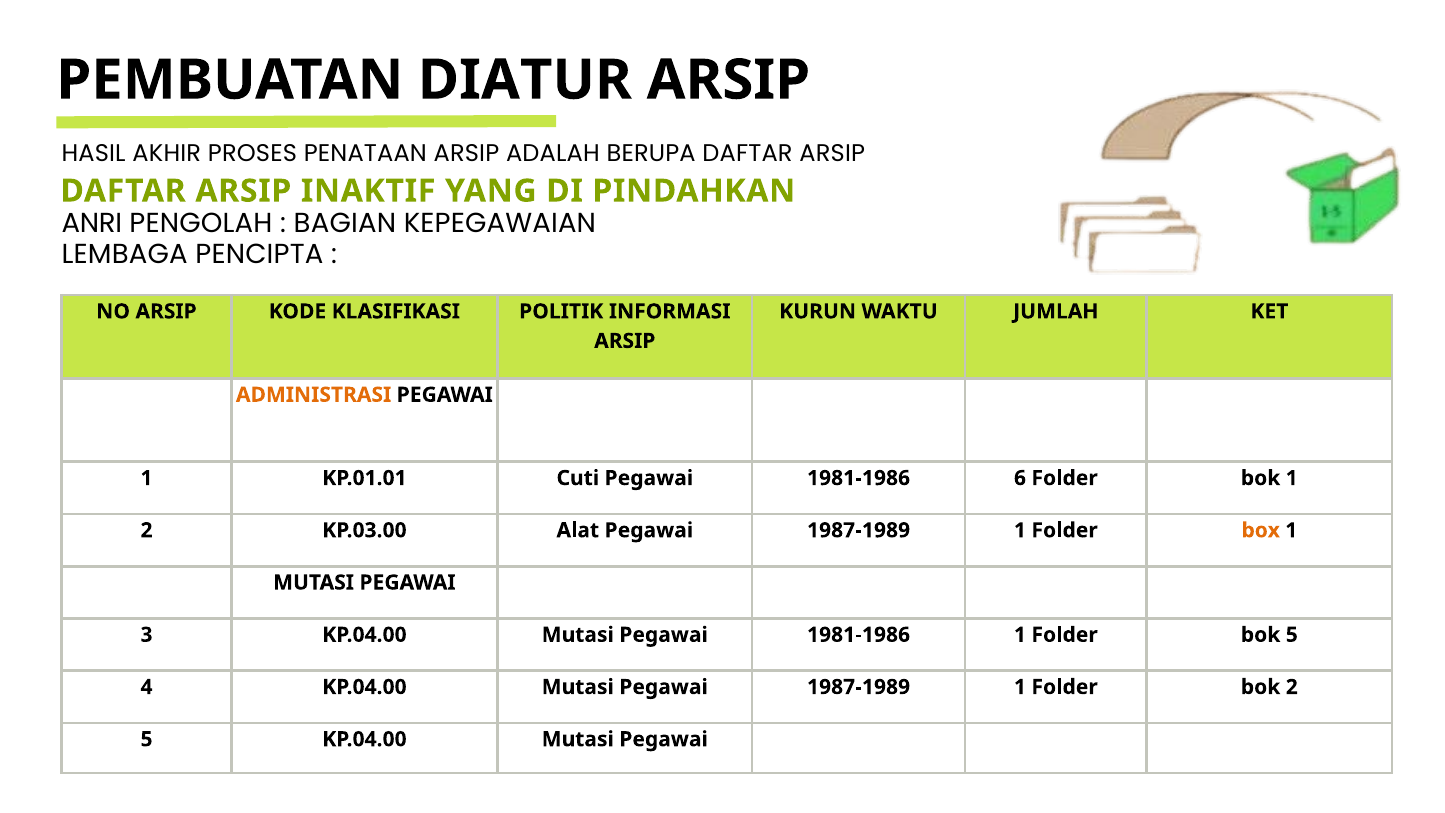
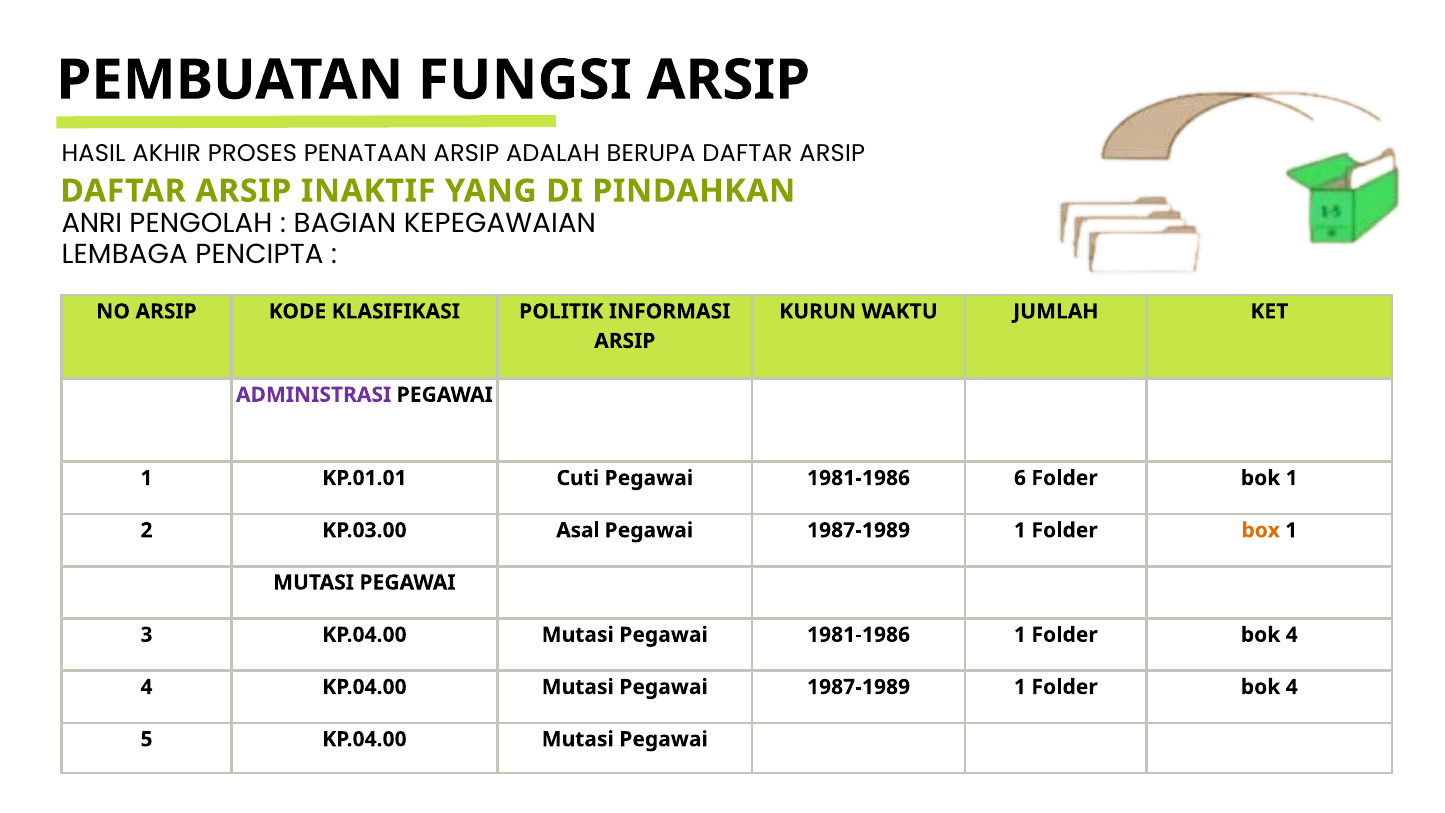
DIATUR: DIATUR -> FUNGSI
ADMINISTRASI colour: orange -> purple
Alat: Alat -> Asal
5 at (1292, 635): 5 -> 4
2 at (1292, 687): 2 -> 4
